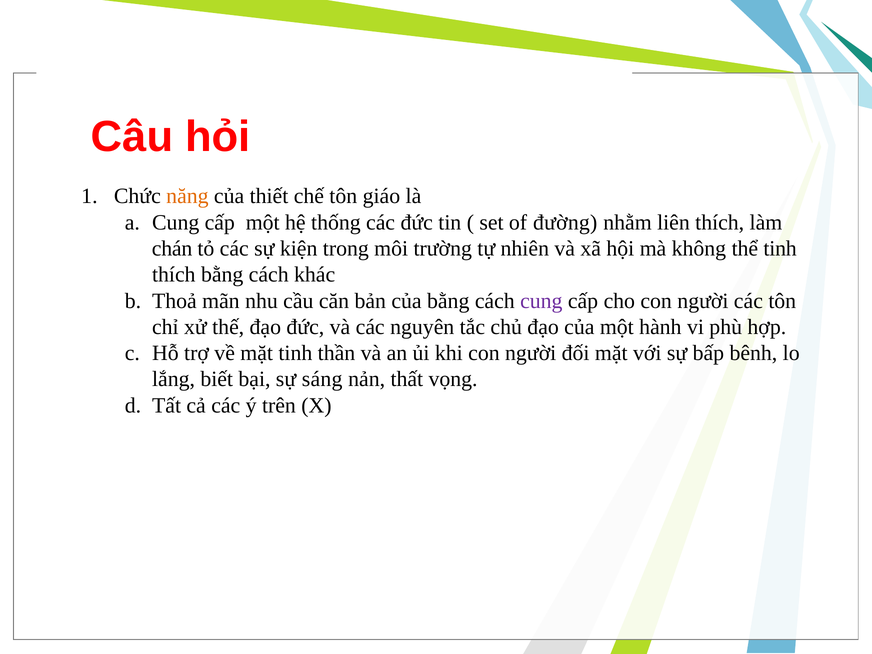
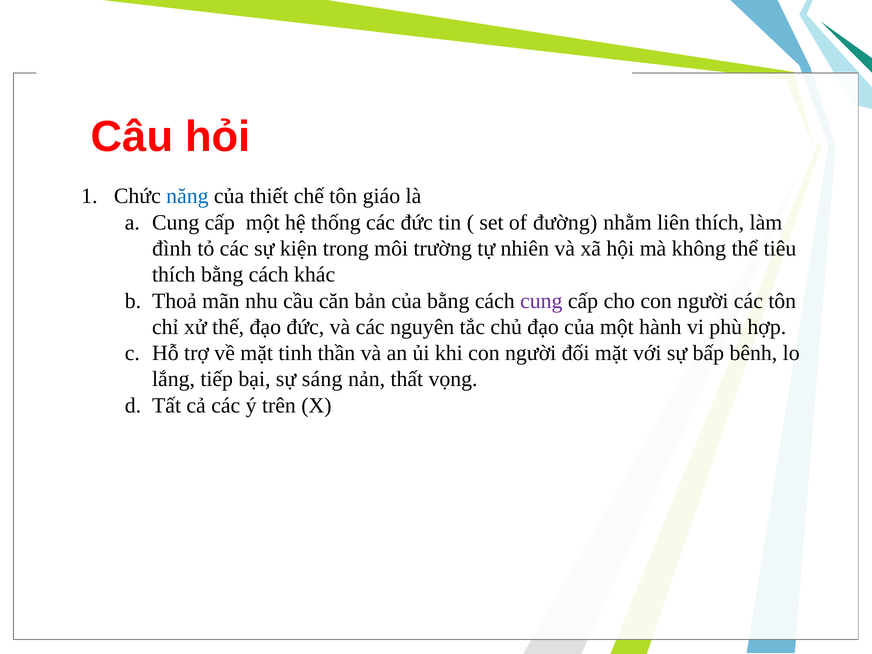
năng colour: orange -> blue
chán: chán -> đình
thể tinh: tinh -> tiêu
biết: biết -> tiếp
